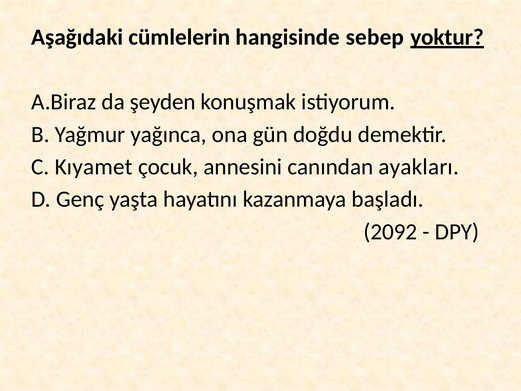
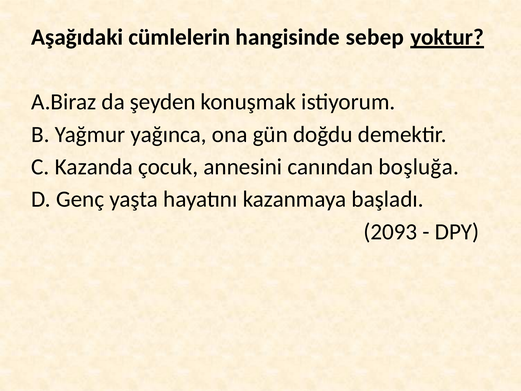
Kıyamet: Kıyamet -> Kazanda
ayakları: ayakları -> boşluğa
2092: 2092 -> 2093
